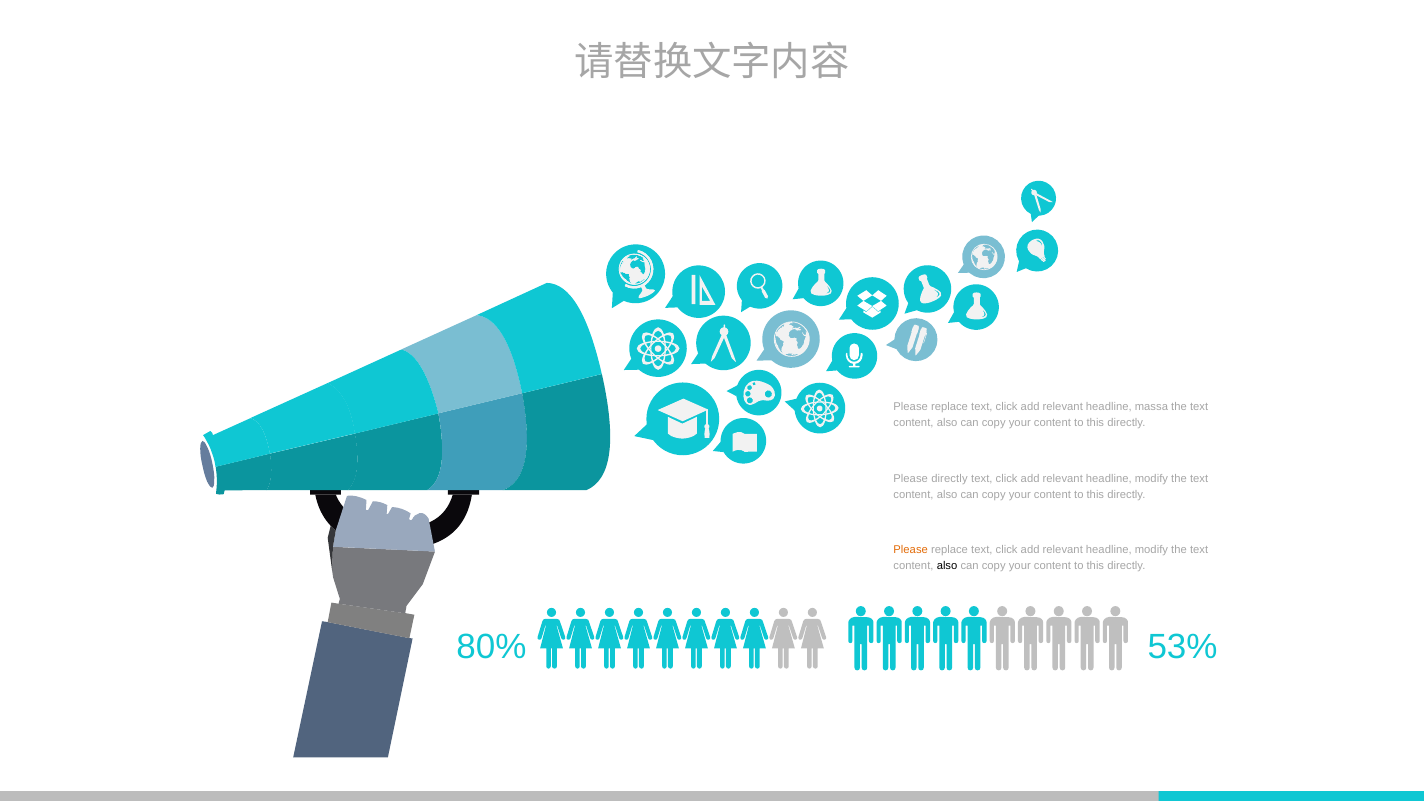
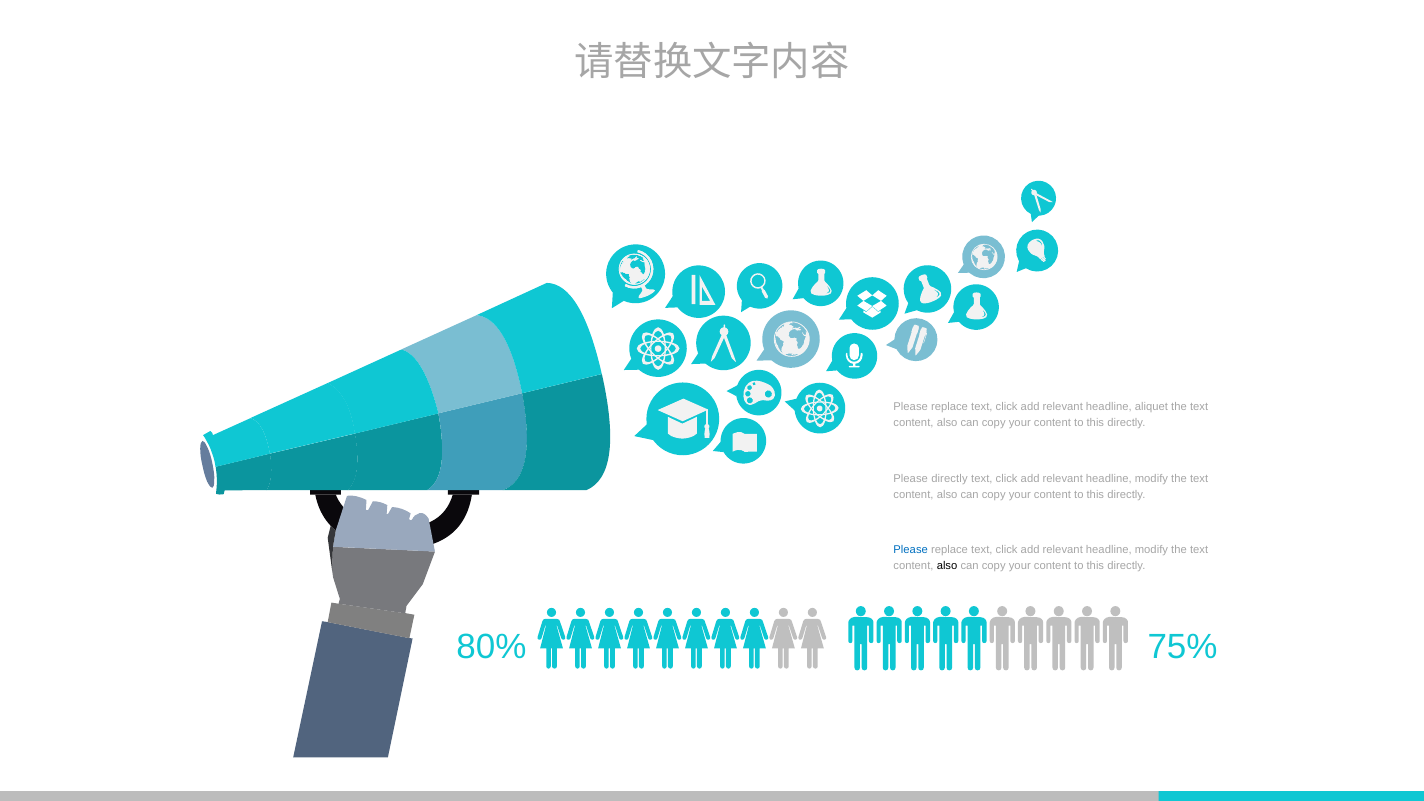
massa: massa -> aliquet
Please at (911, 550) colour: orange -> blue
53%: 53% -> 75%
